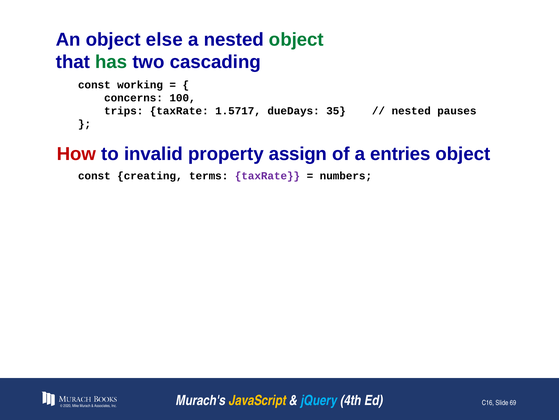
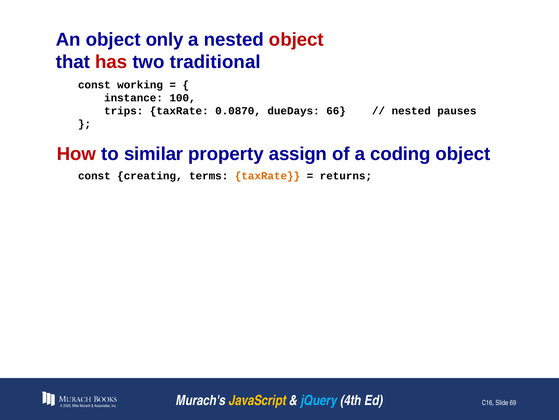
else: else -> only
object at (296, 40) colour: green -> red
has colour: green -> red
cascading: cascading -> traditional
concerns: concerns -> instance
1.5717: 1.5717 -> 0.0870
35: 35 -> 66
invalid: invalid -> similar
entries: entries -> coding
taxRate at (267, 175) colour: purple -> orange
numbers: numbers -> returns
